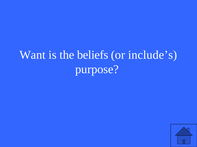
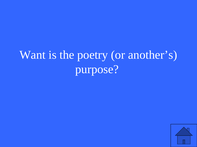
beliefs: beliefs -> poetry
include’s: include’s -> another’s
